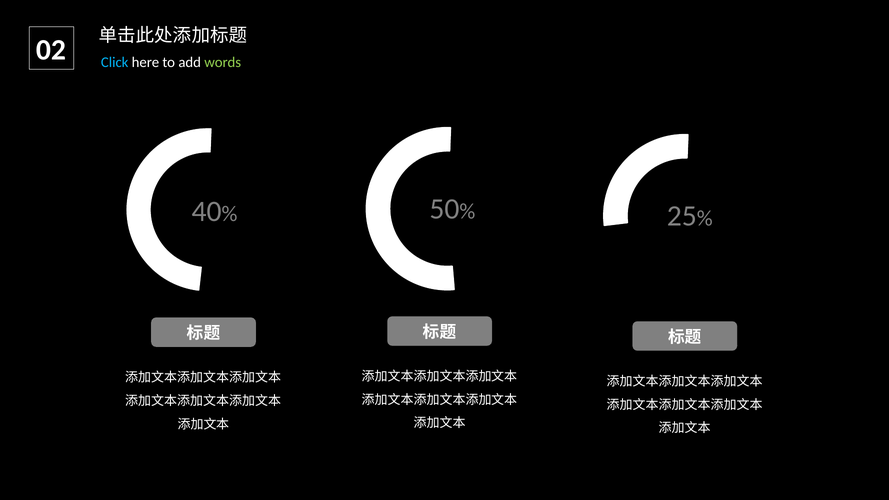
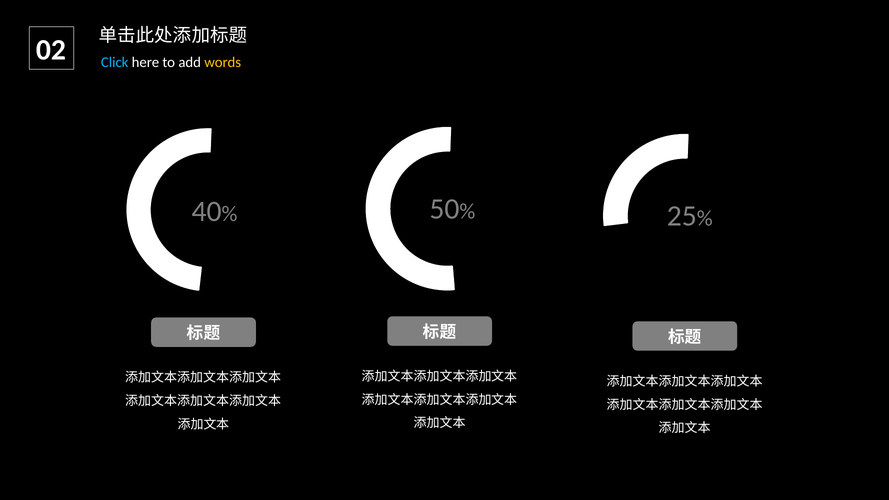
words colour: light green -> yellow
